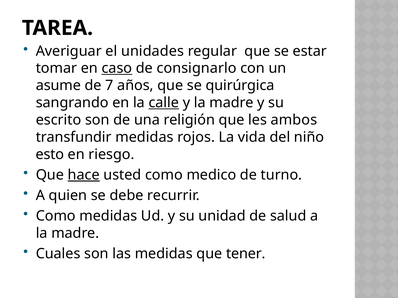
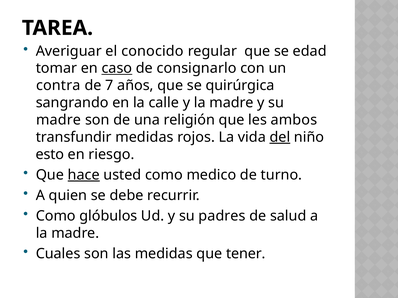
unidades: unidades -> conocido
estar: estar -> edad
asume: asume -> contra
calle underline: present -> none
escrito at (59, 120): escrito -> madre
del underline: none -> present
Como medidas: medidas -> glóbulos
unidad: unidad -> padres
